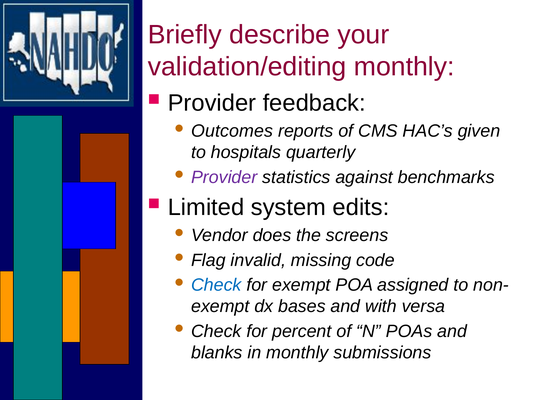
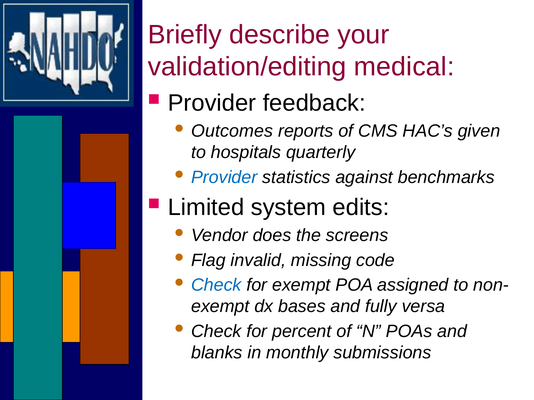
validation/editing monthly: monthly -> medical
Provider at (224, 177) colour: purple -> blue
with: with -> fully
